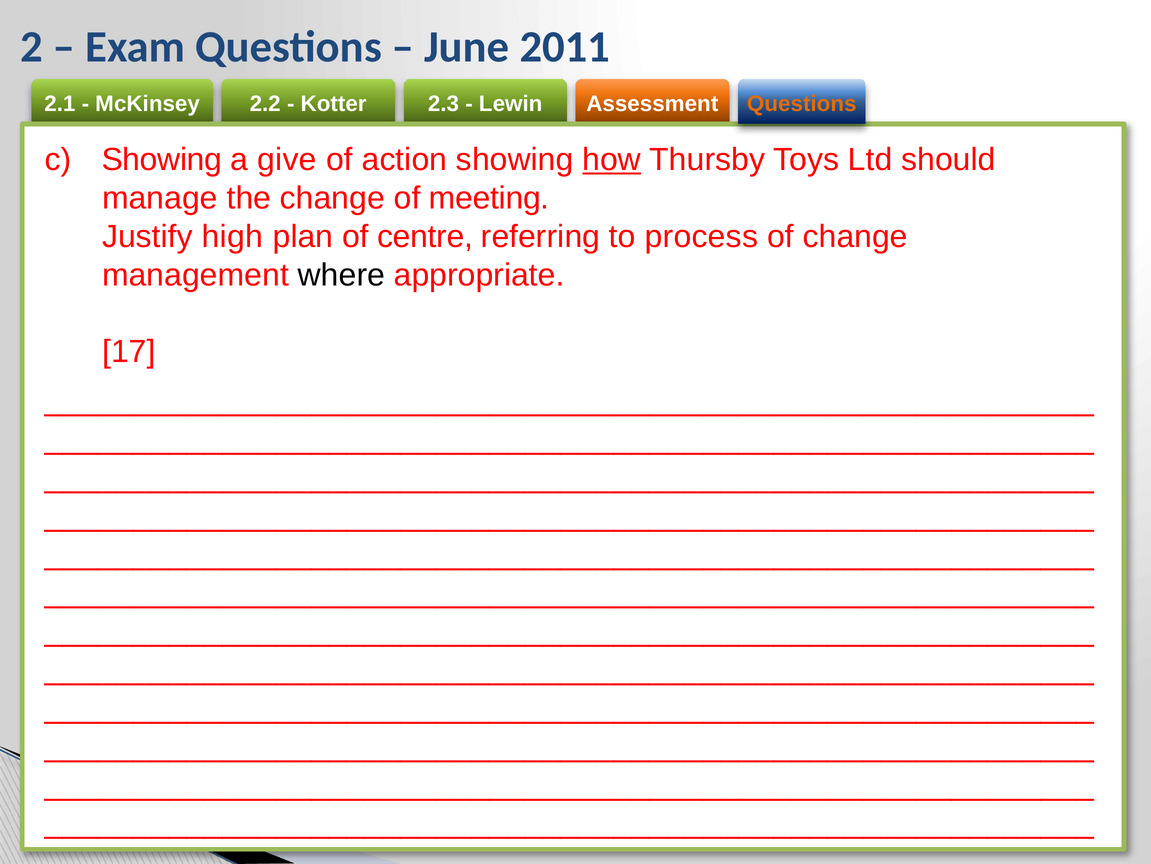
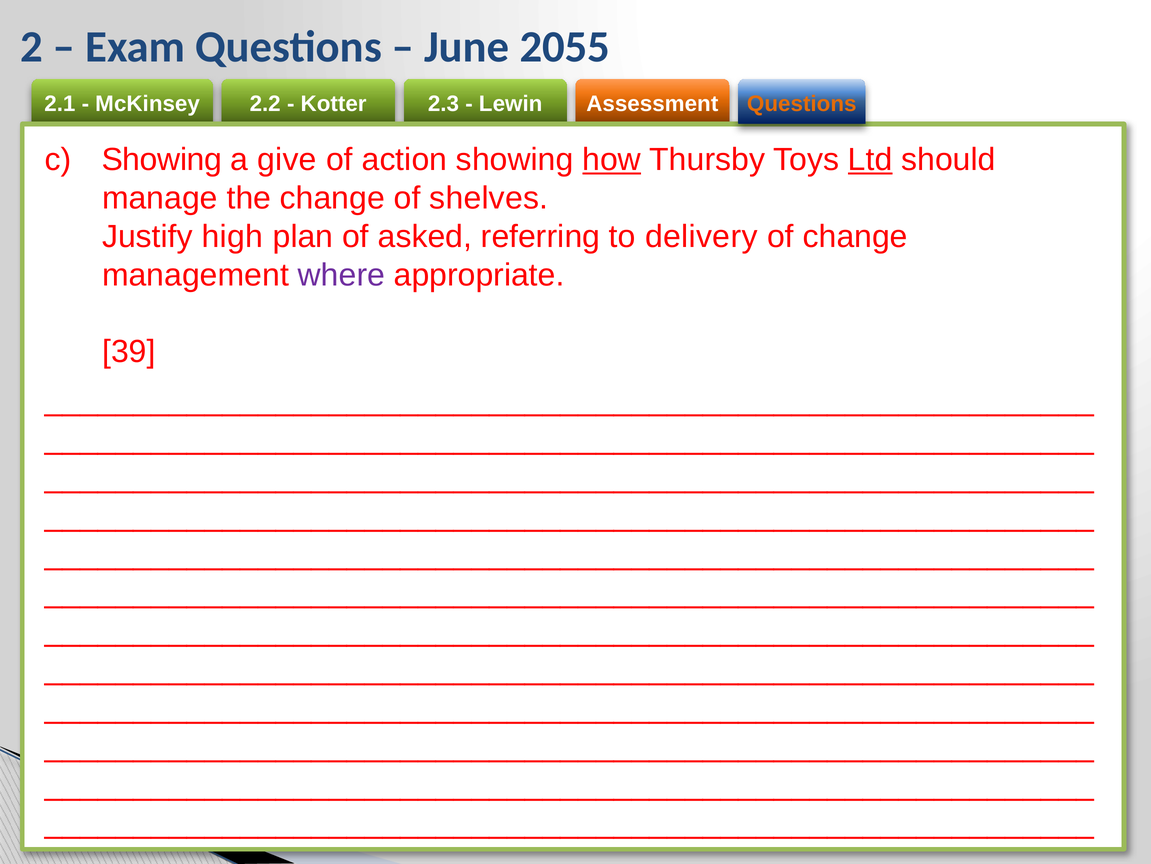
2011: 2011 -> 2055
Ltd underline: none -> present
meeting: meeting -> shelves
centre: centre -> asked
process: process -> delivery
where colour: black -> purple
17: 17 -> 39
